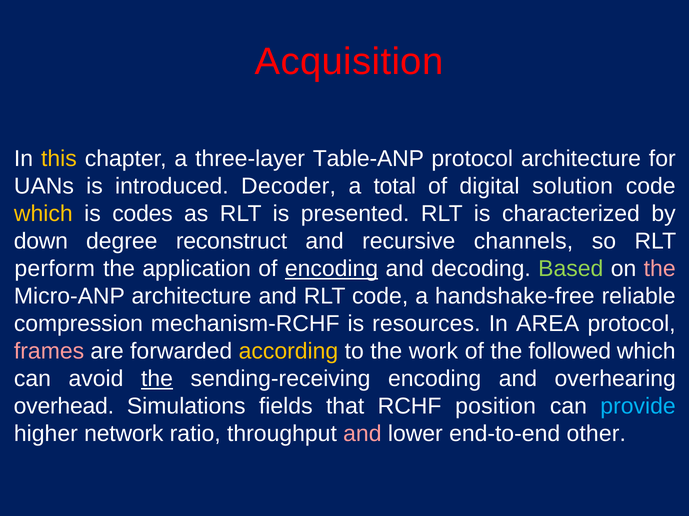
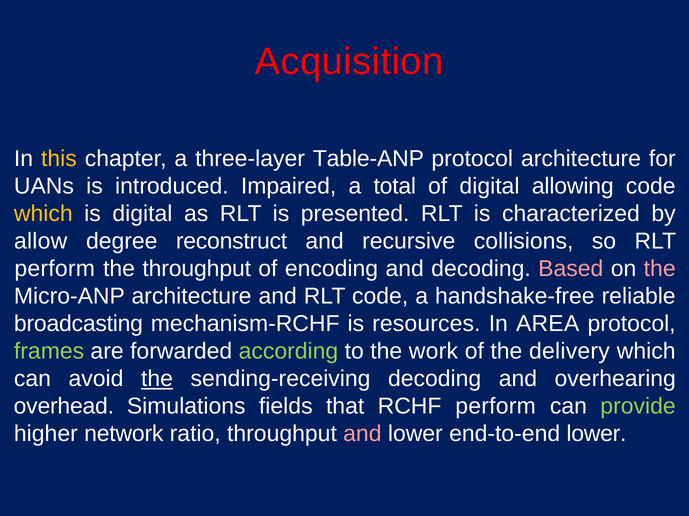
Decoder: Decoder -> Impaired
solution: solution -> allowing
is codes: codes -> digital
down: down -> allow
channels: channels -> collisions
the application: application -> throughput
encoding at (332, 269) underline: present -> none
Based colour: light green -> pink
compression: compression -> broadcasting
frames colour: pink -> light green
according colour: yellow -> light green
followed: followed -> delivery
sending-receiving encoding: encoding -> decoding
RCHF position: position -> perform
provide colour: light blue -> light green
end-to-end other: other -> lower
